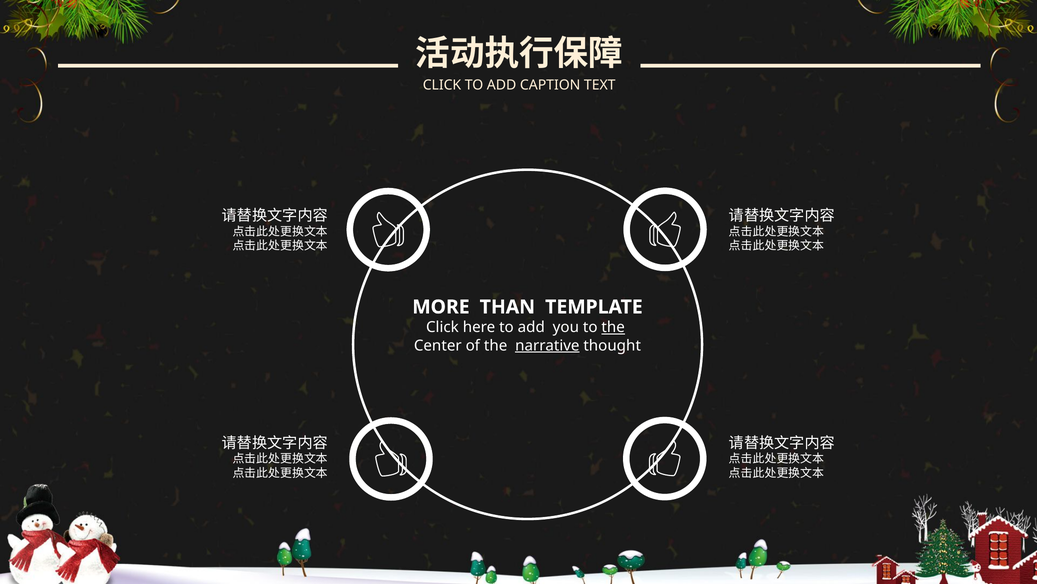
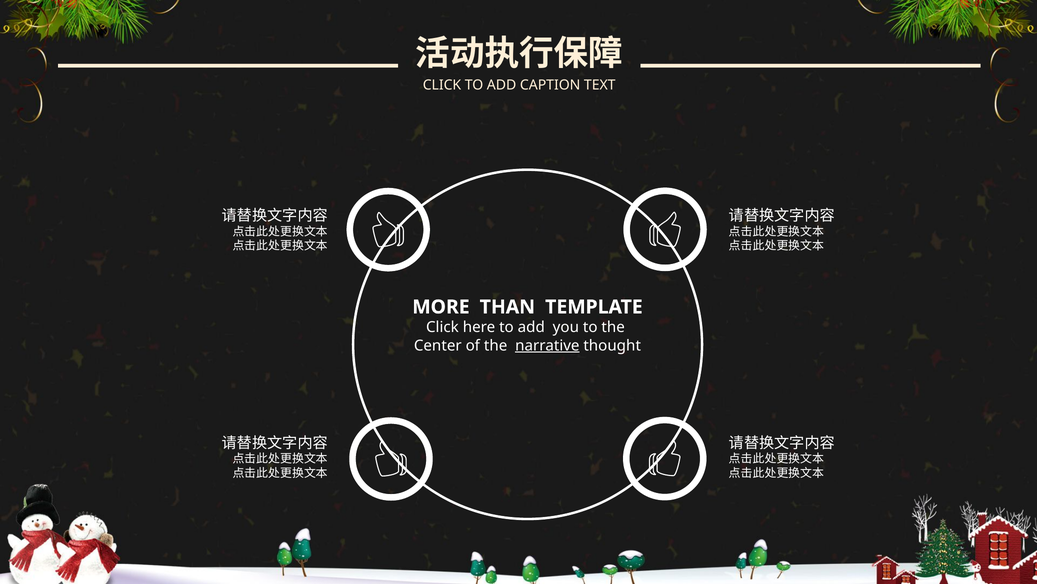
the at (613, 327) underline: present -> none
